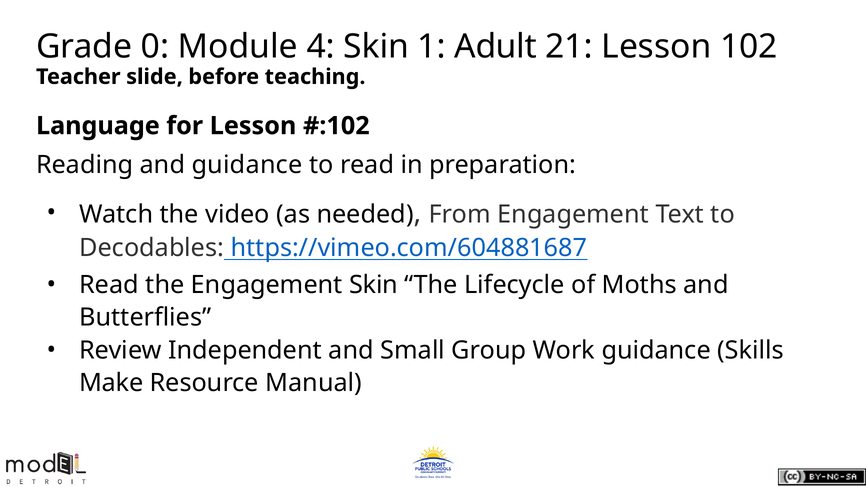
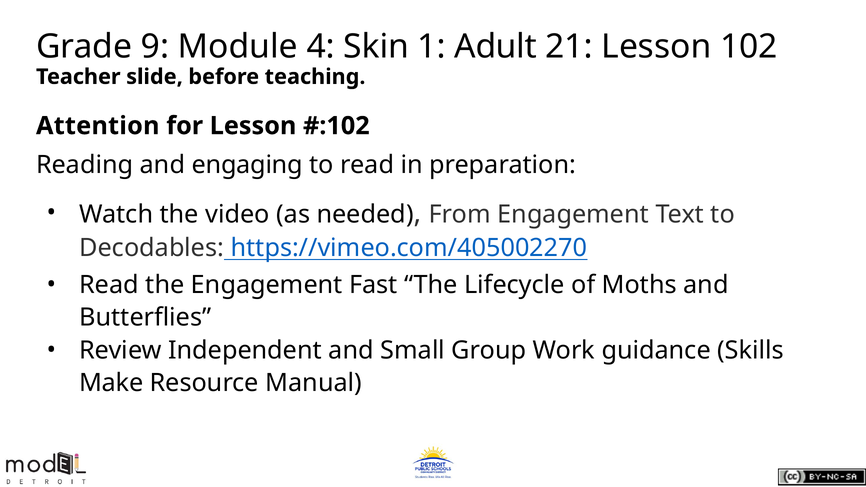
0: 0 -> 9
Language: Language -> Attention
and guidance: guidance -> engaging
https://vimeo.com/604881687: https://vimeo.com/604881687 -> https://vimeo.com/405002270
Engagement Skin: Skin -> Fast
